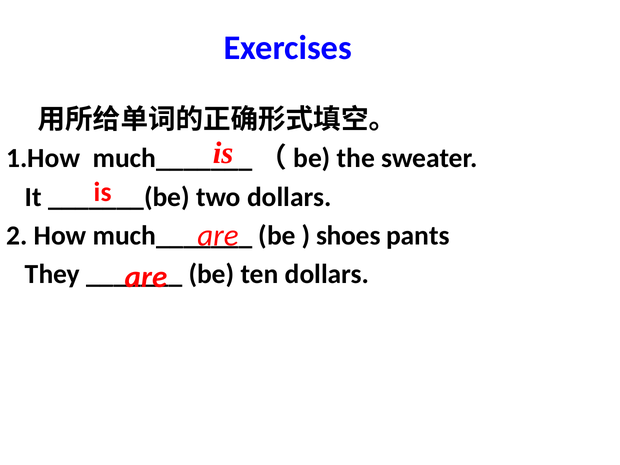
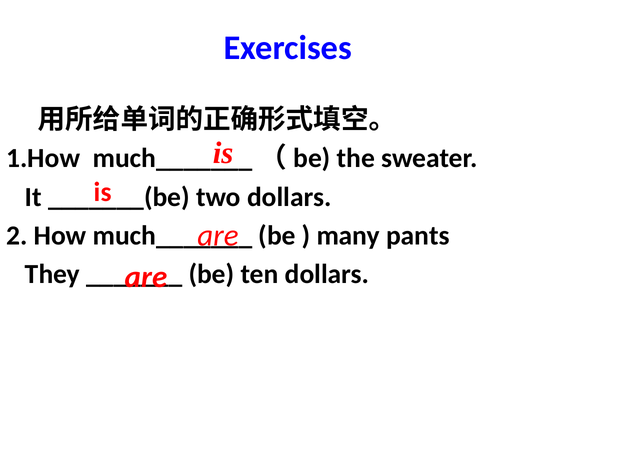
shoes: shoes -> many
